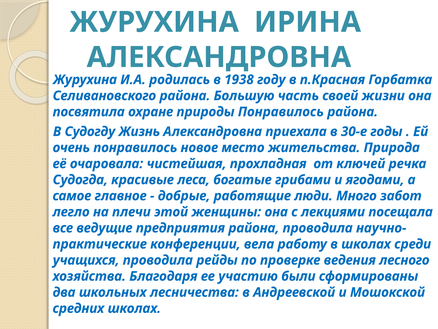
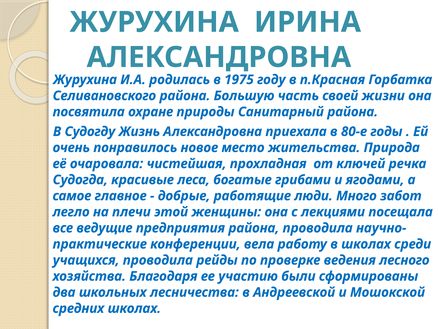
1938: 1938 -> 1975
природы Понравилось: Понравилось -> Санитарный
30-е: 30-е -> 80-е
